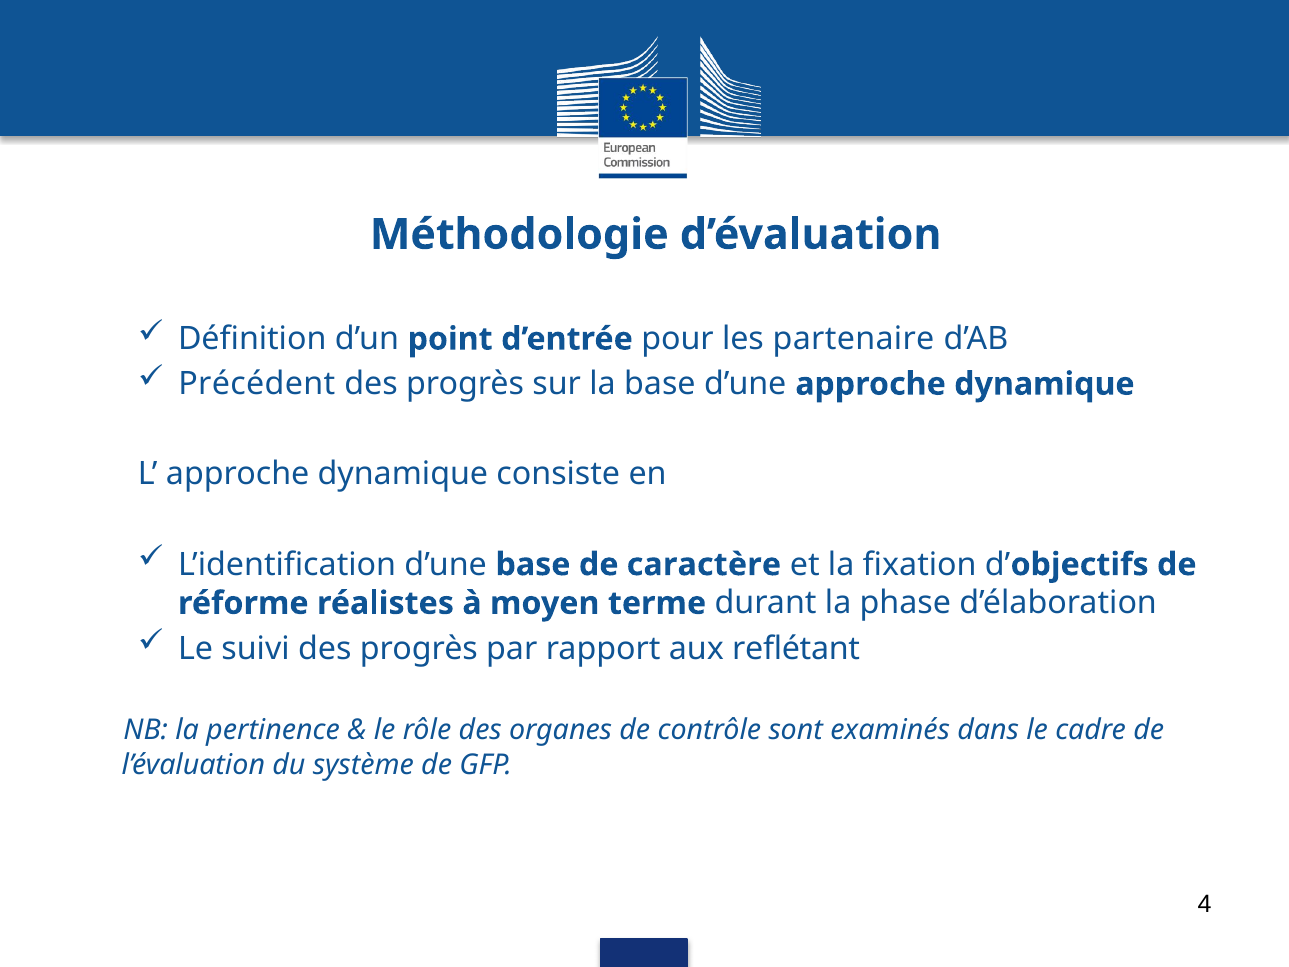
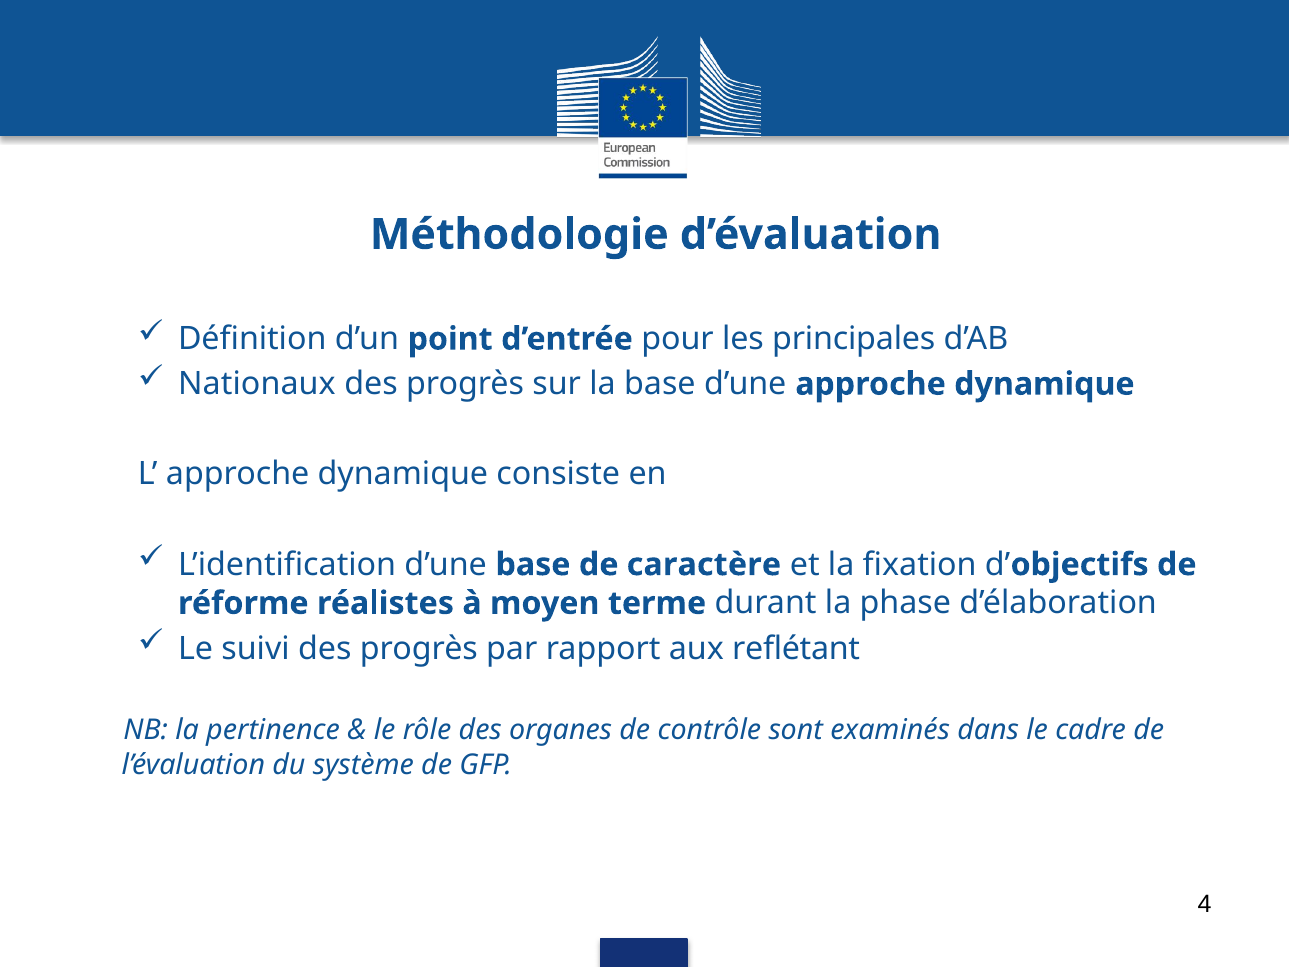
partenaire: partenaire -> principales
Précédent: Précédent -> Nationaux
